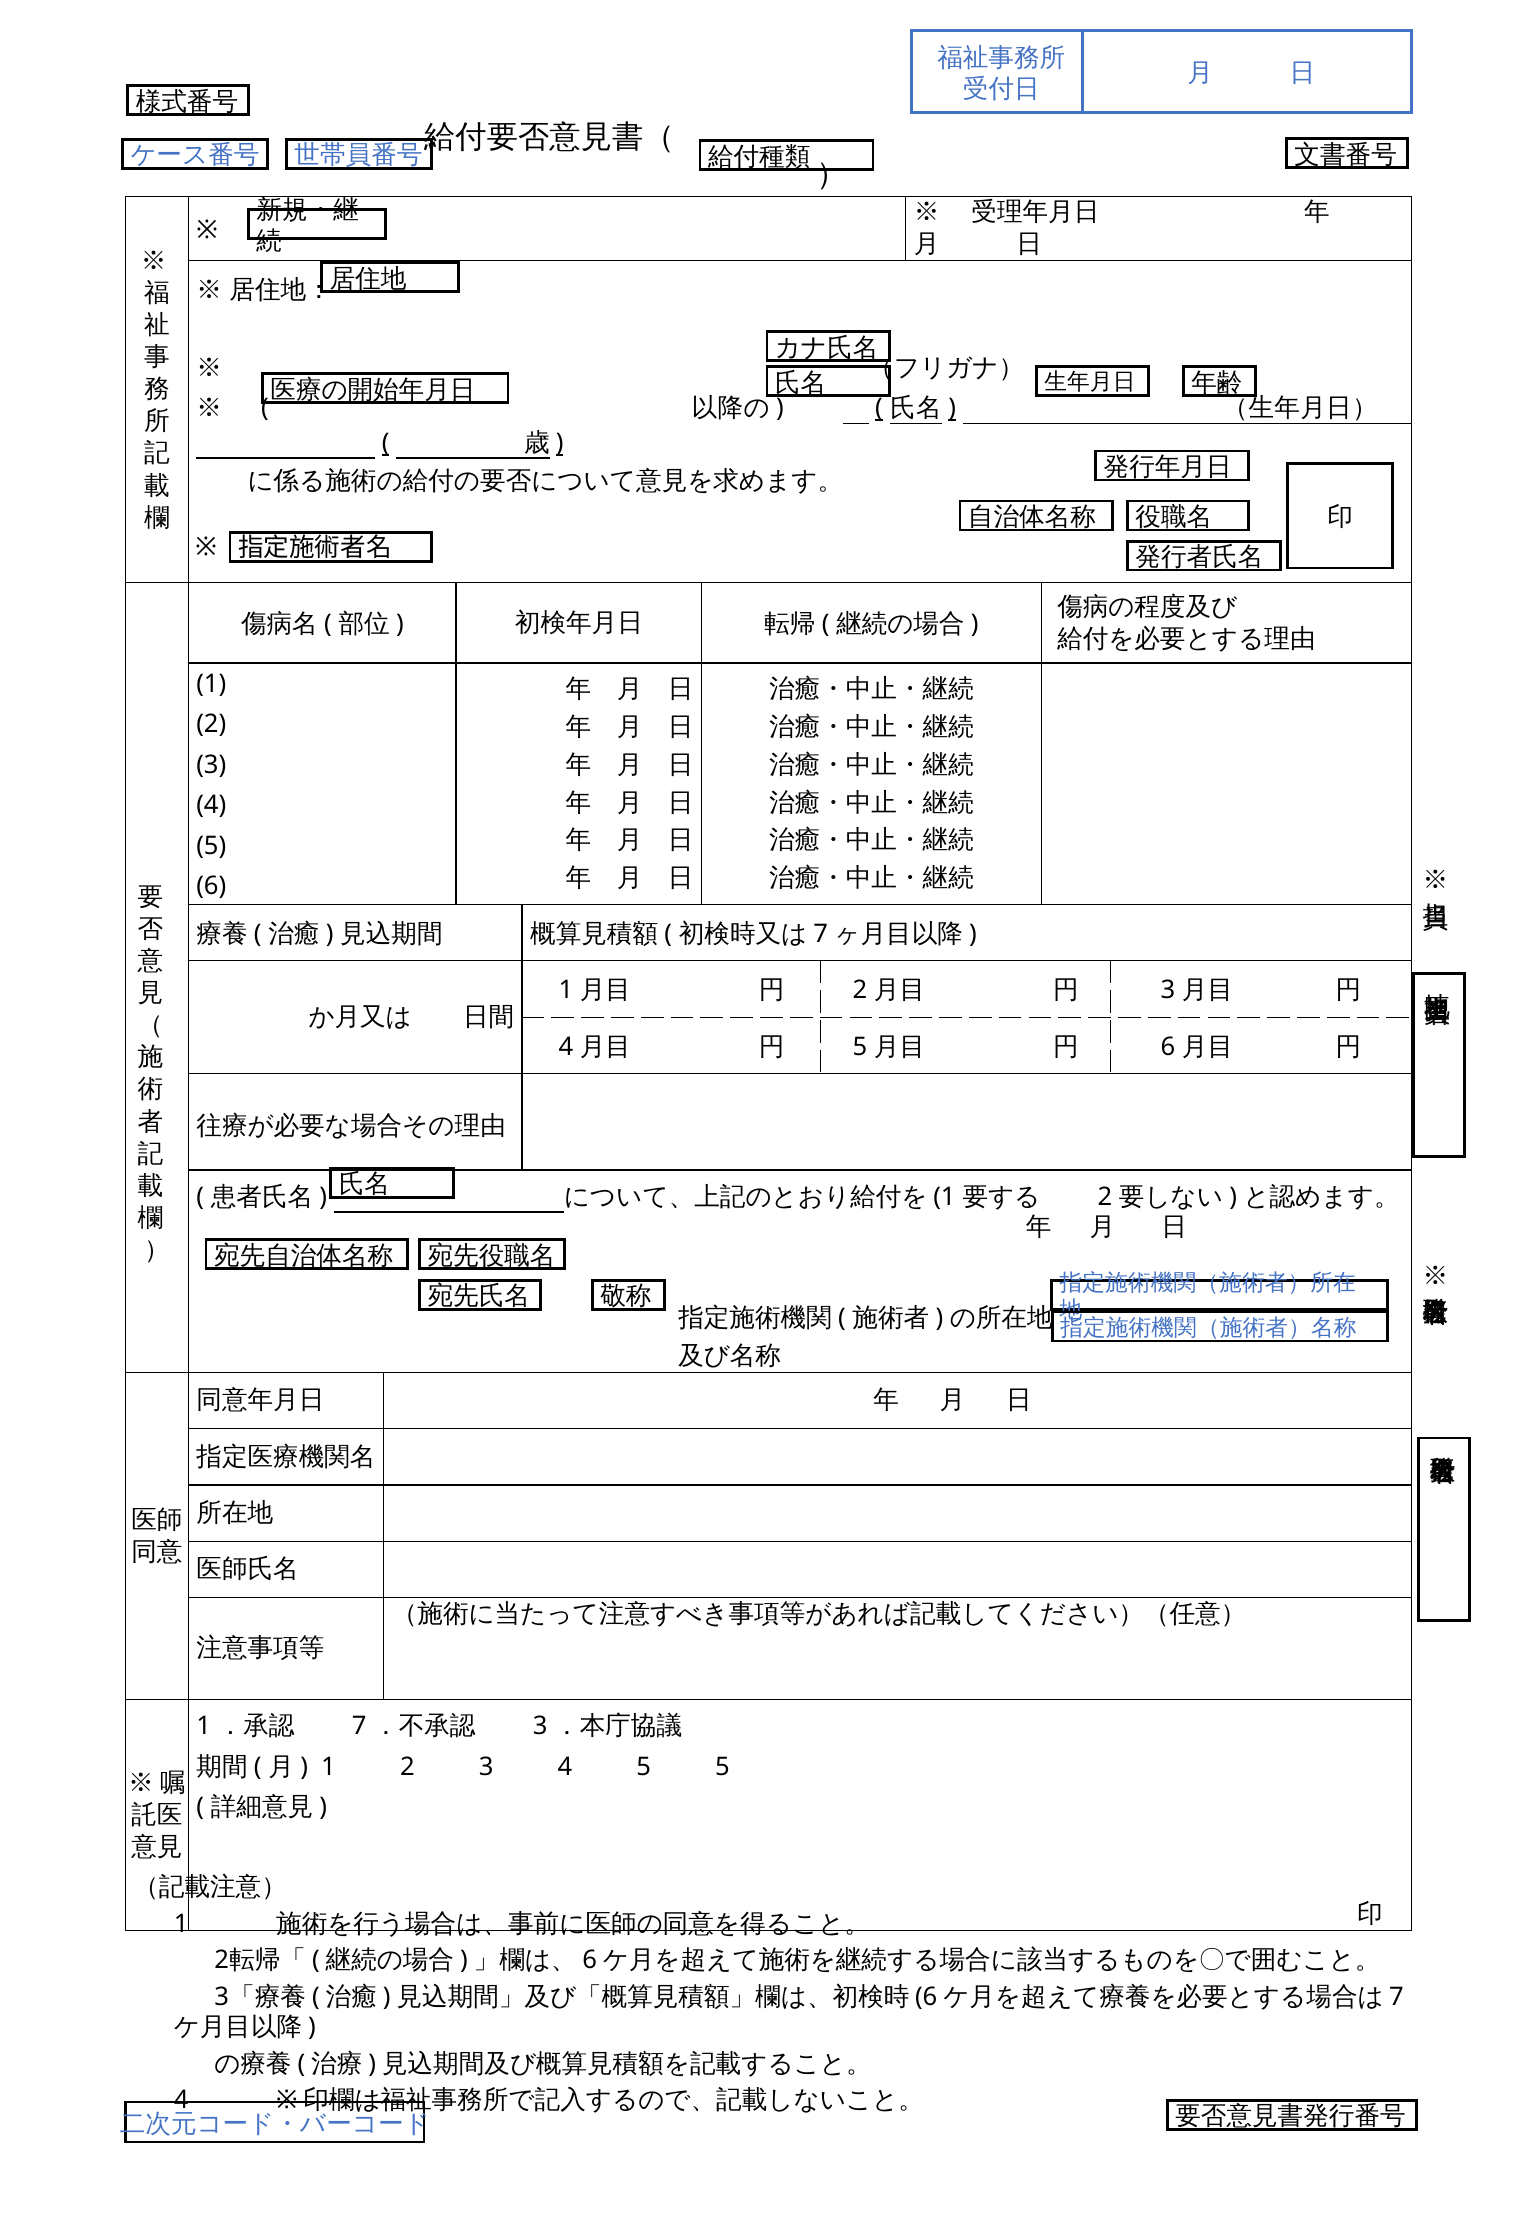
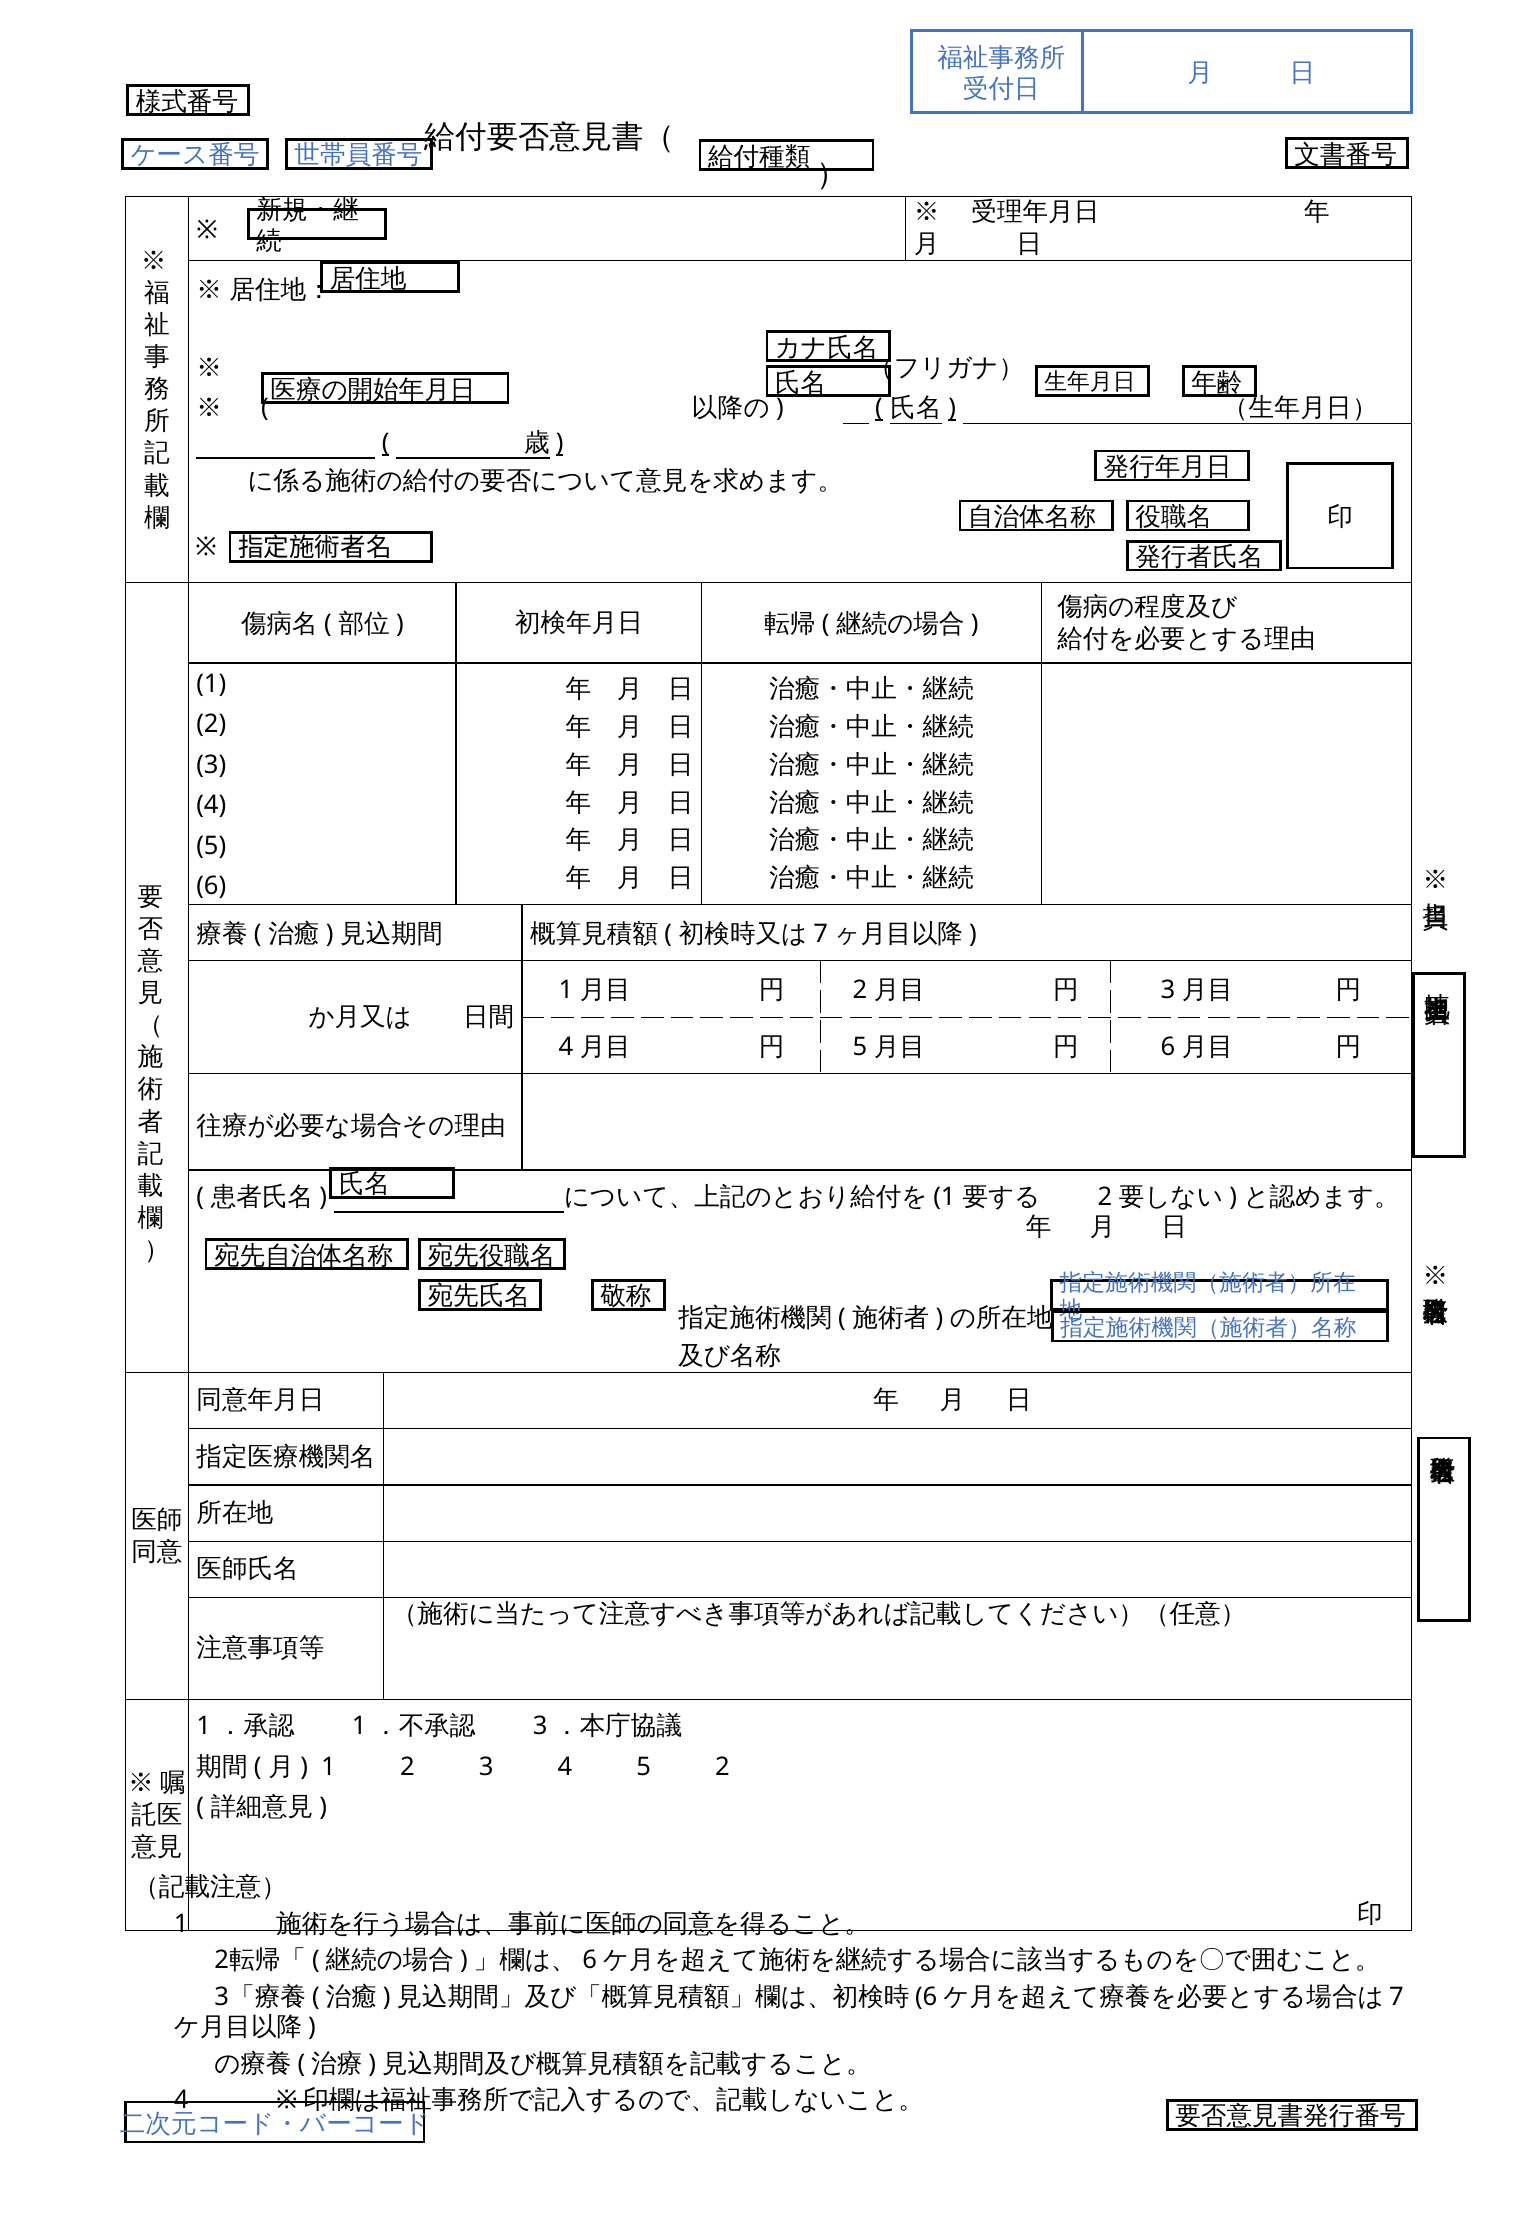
7 at (359, 1727): 7 -> 1
5 5: 5 -> 2
